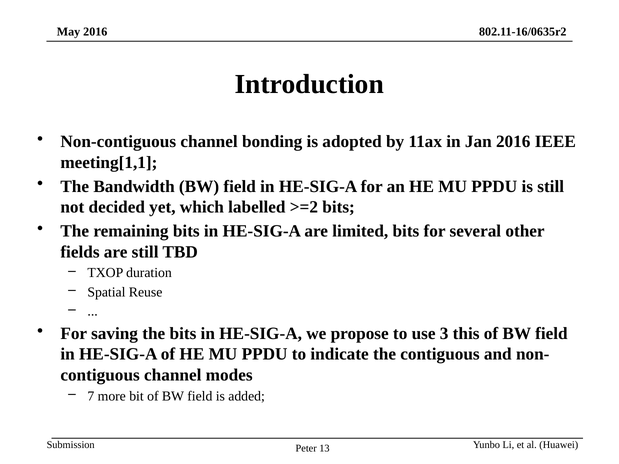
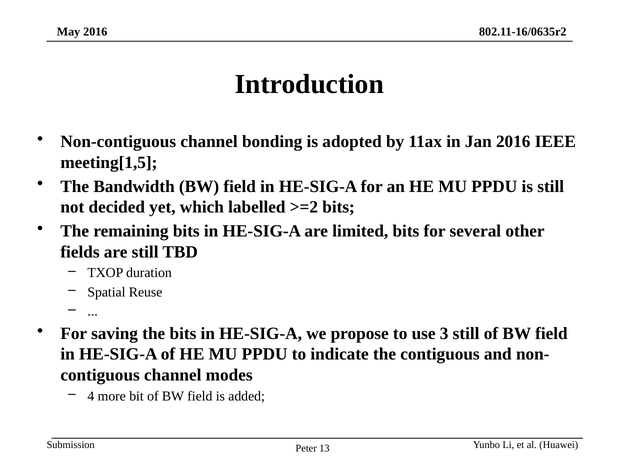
meeting[1,1: meeting[1,1 -> meeting[1,5
3 this: this -> still
7: 7 -> 4
